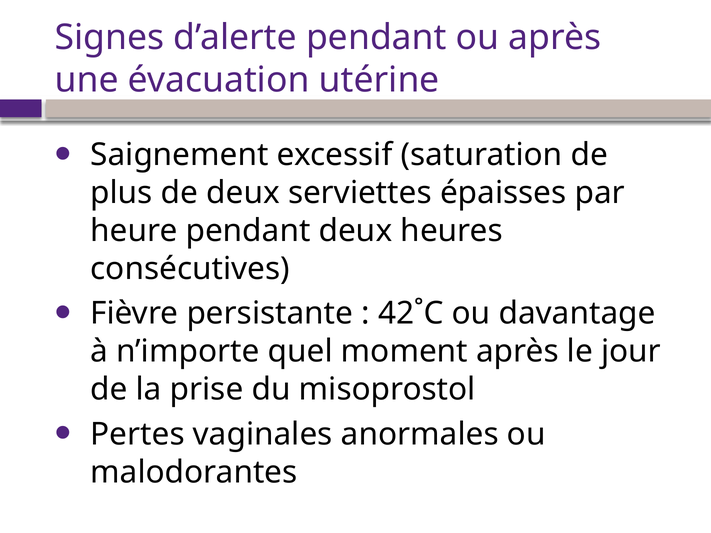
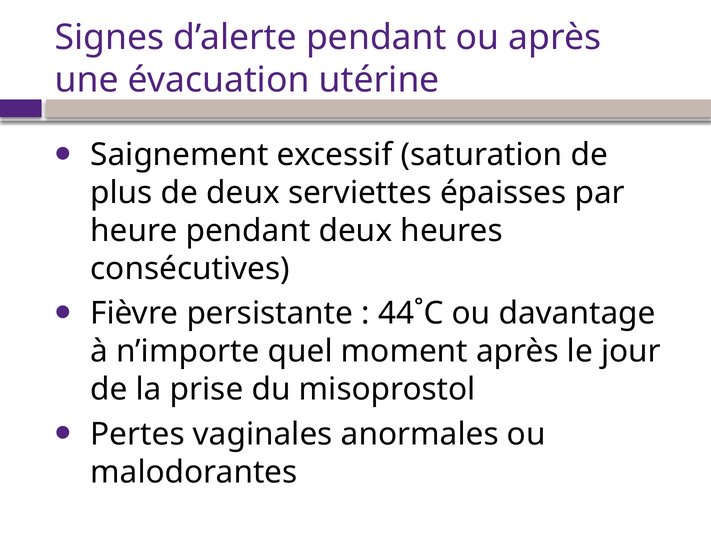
42˚C: 42˚C -> 44˚C
